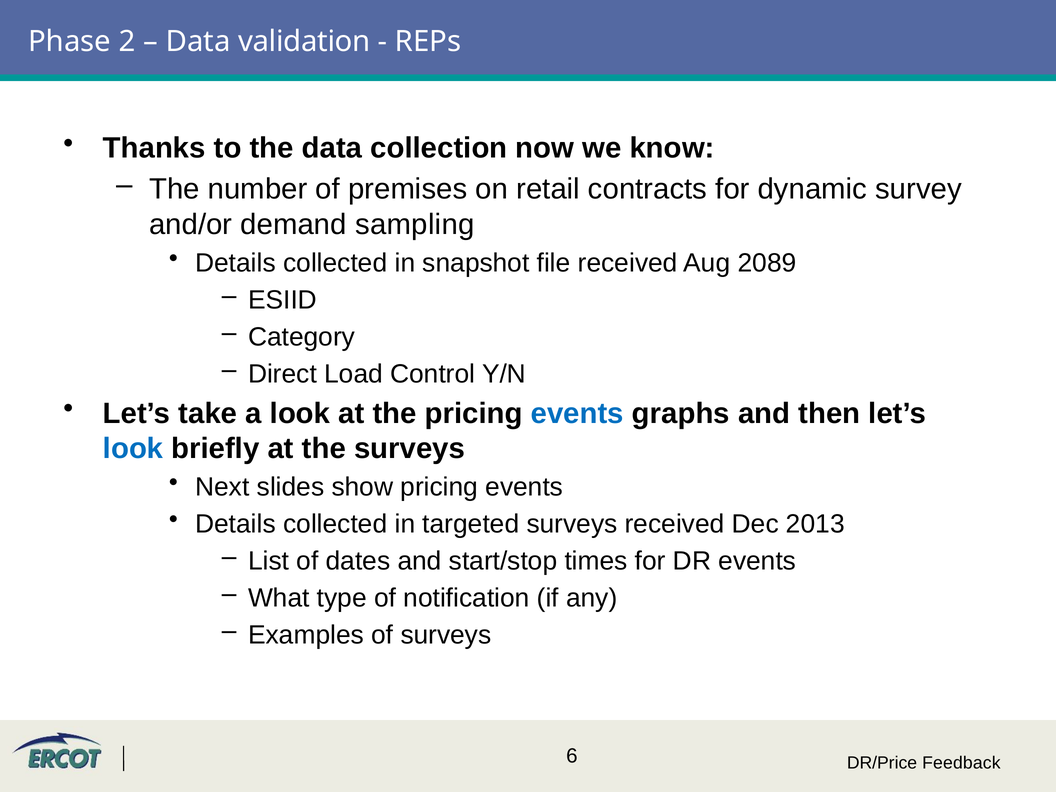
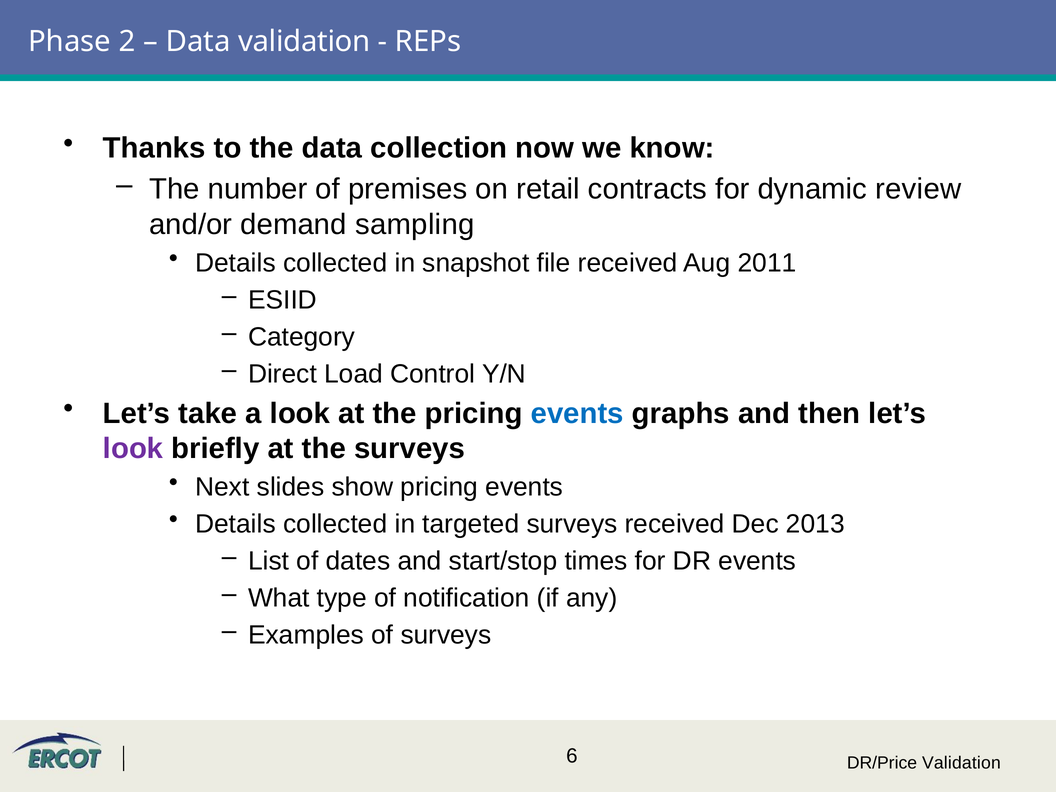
survey: survey -> review
2089: 2089 -> 2011
look at (133, 449) colour: blue -> purple
DR/Price Feedback: Feedback -> Validation
